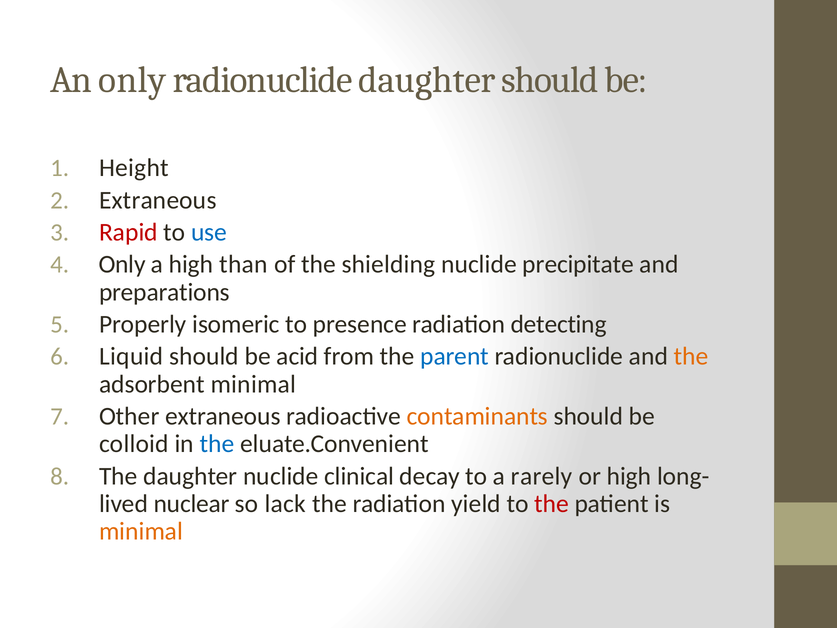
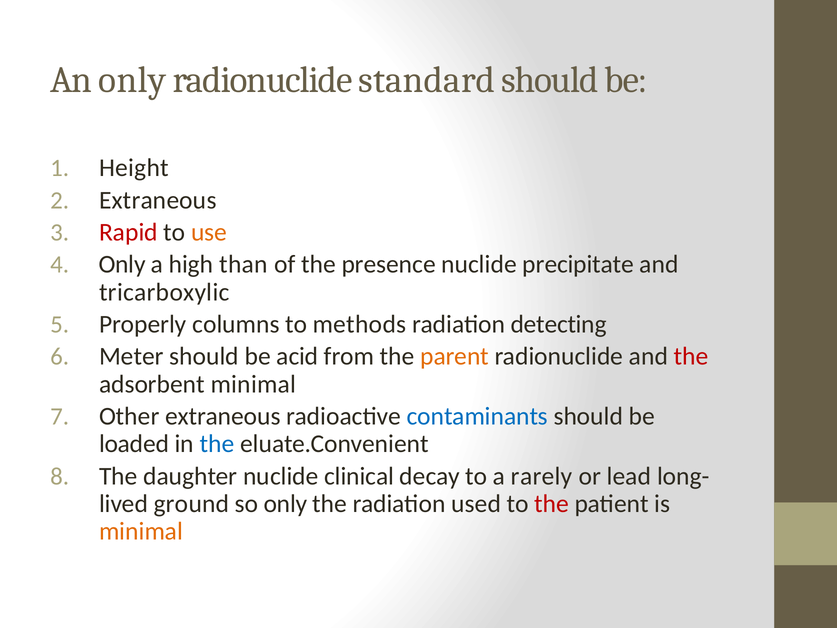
radionuclide daughter: daughter -> standard
use colour: blue -> orange
shielding: shielding -> presence
preparations: preparations -> tricarboxylic
isomeric: isomeric -> columns
presence: presence -> methods
Liquid: Liquid -> Meter
parent colour: blue -> orange
the at (691, 356) colour: orange -> red
contaminants colour: orange -> blue
colloid: colloid -> loaded
or high: high -> lead
nuclear: nuclear -> ground
so lack: lack -> only
yield: yield -> used
